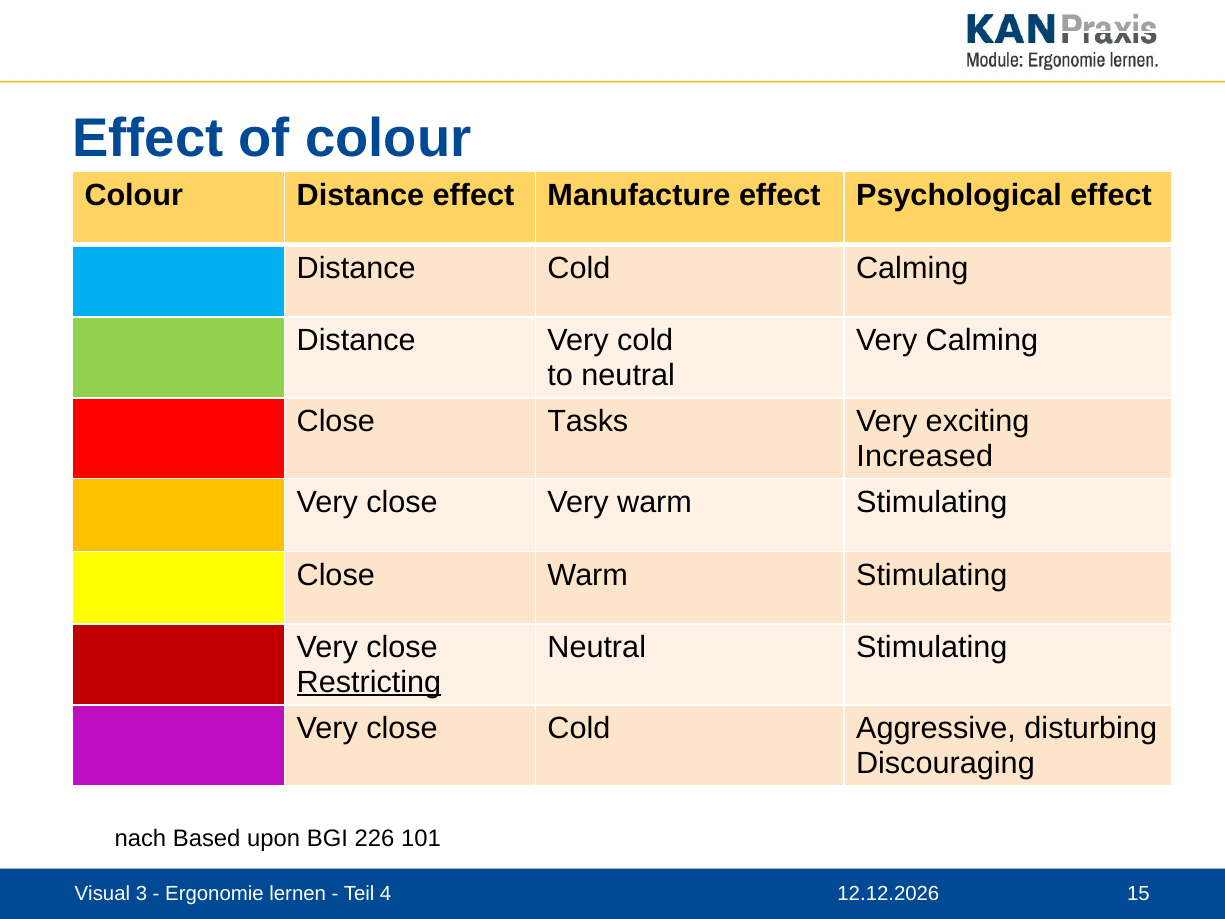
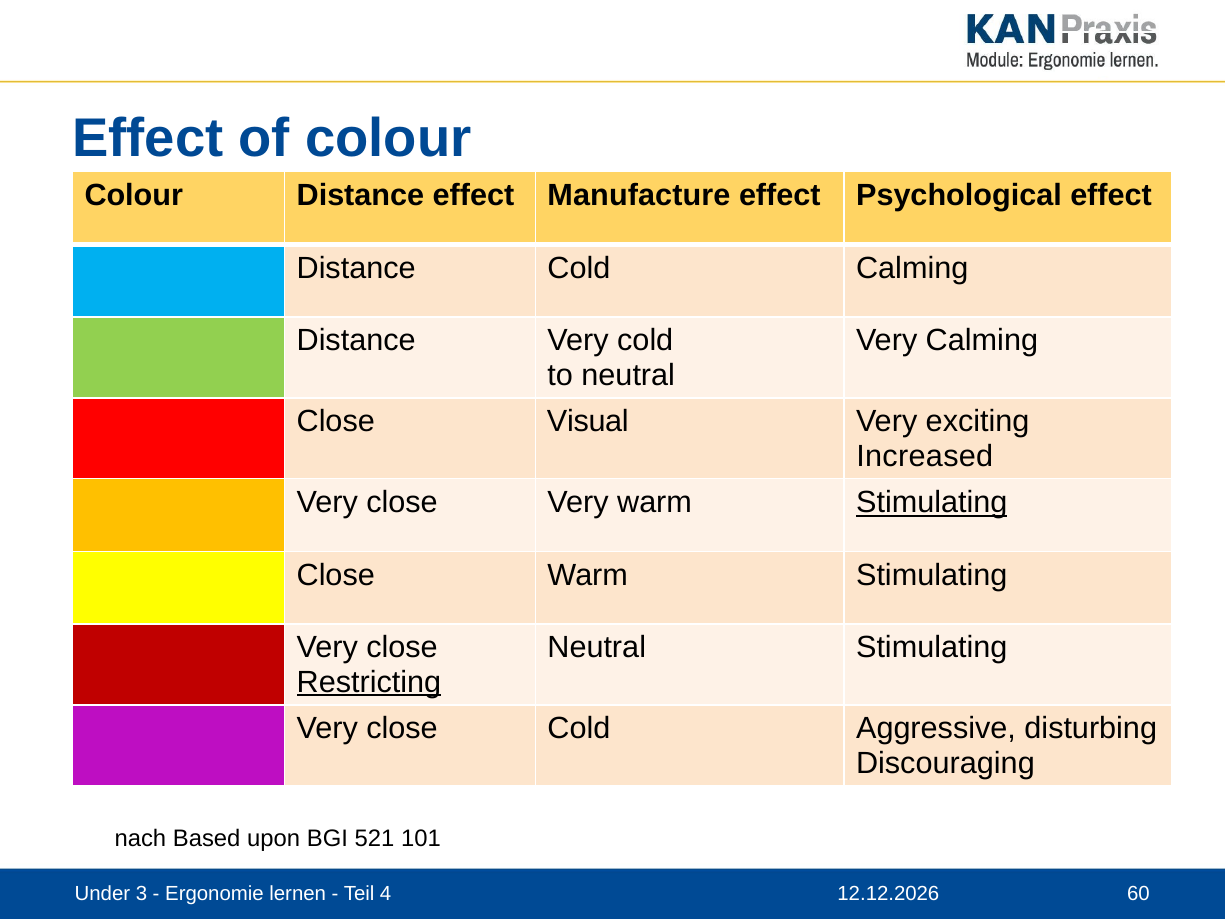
Tasks: Tasks -> Visual
Stimulating at (932, 502) underline: none -> present
226: 226 -> 521
Visual: Visual -> Under
15: 15 -> 60
